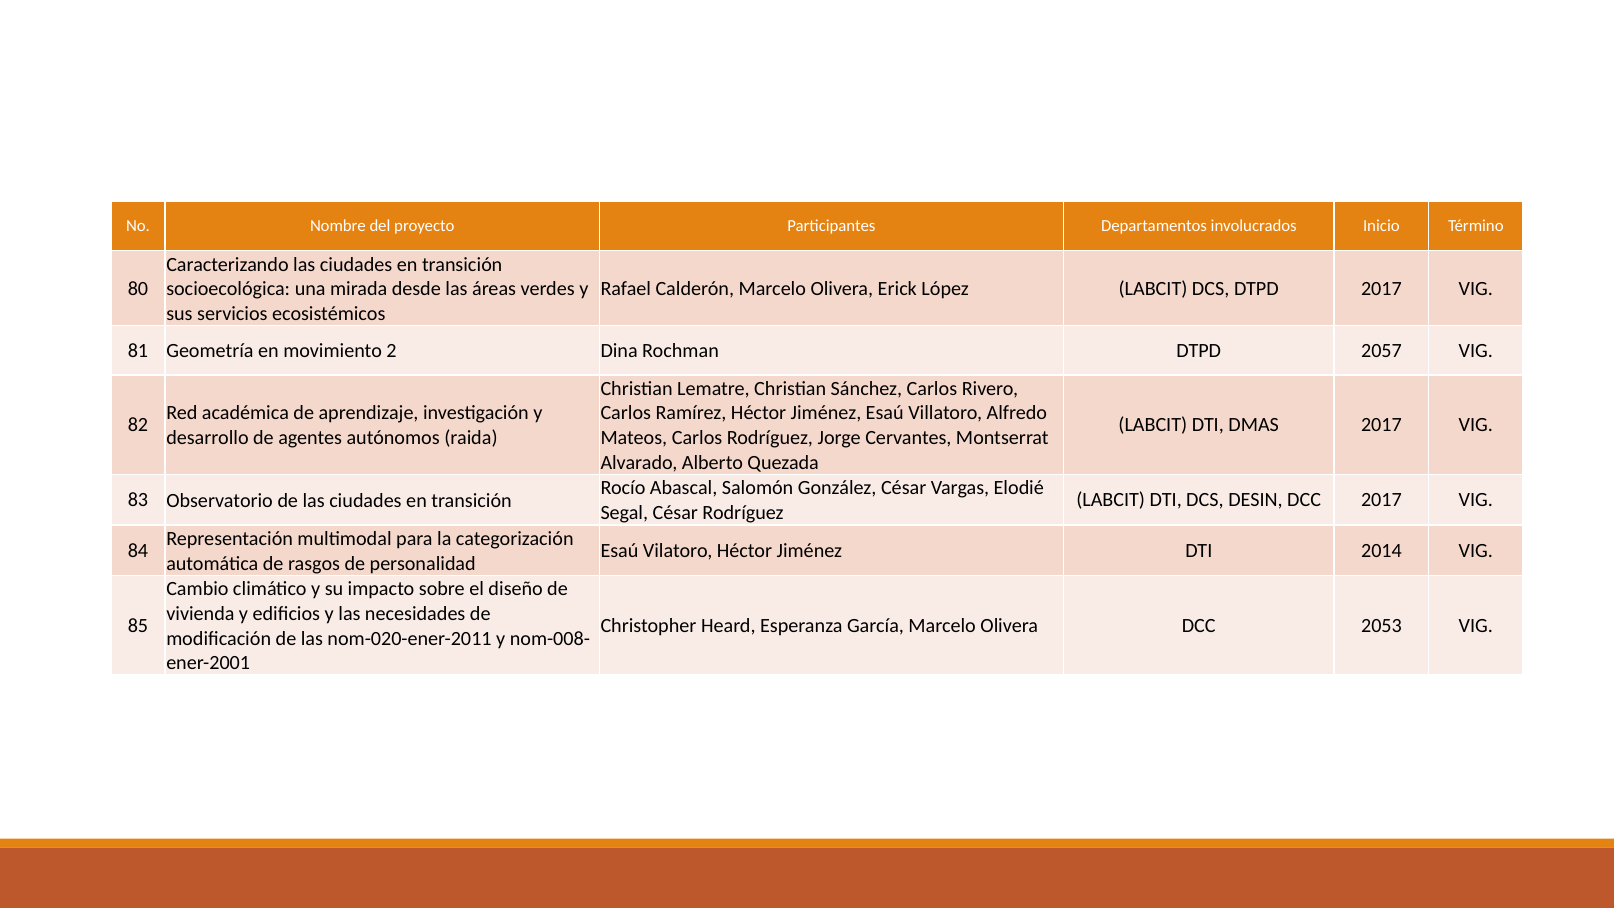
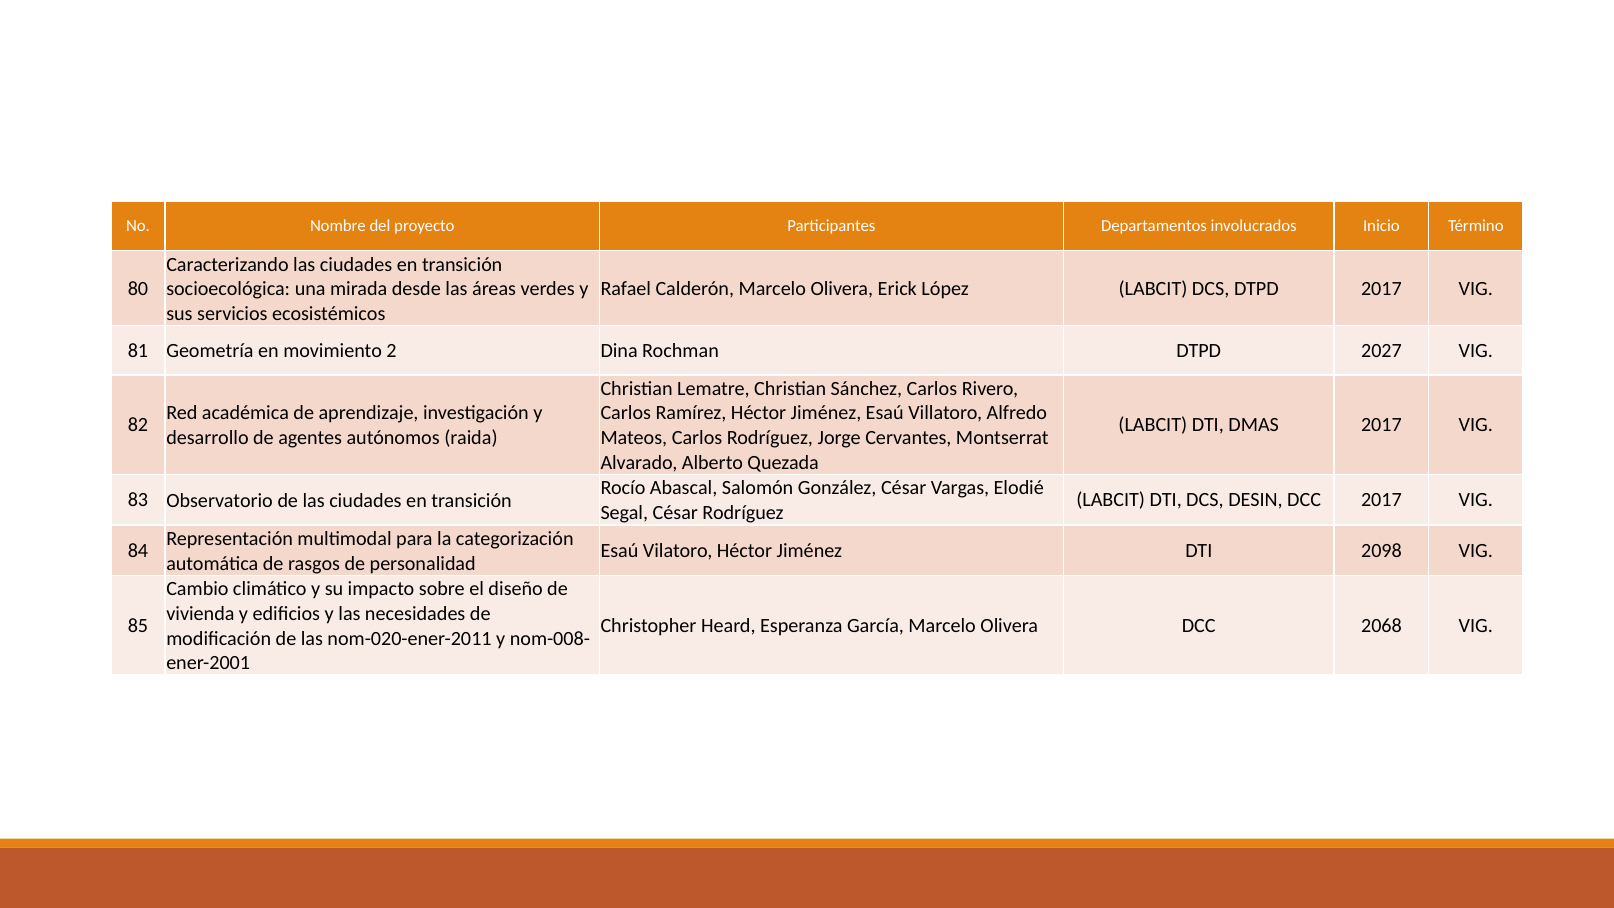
2057: 2057 -> 2027
2014: 2014 -> 2098
2053: 2053 -> 2068
